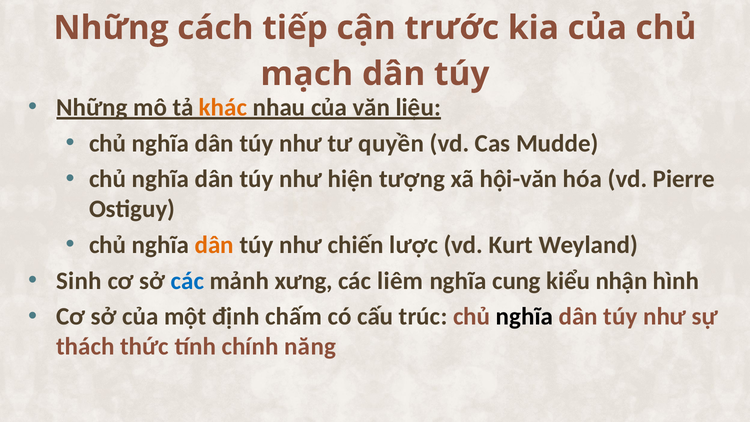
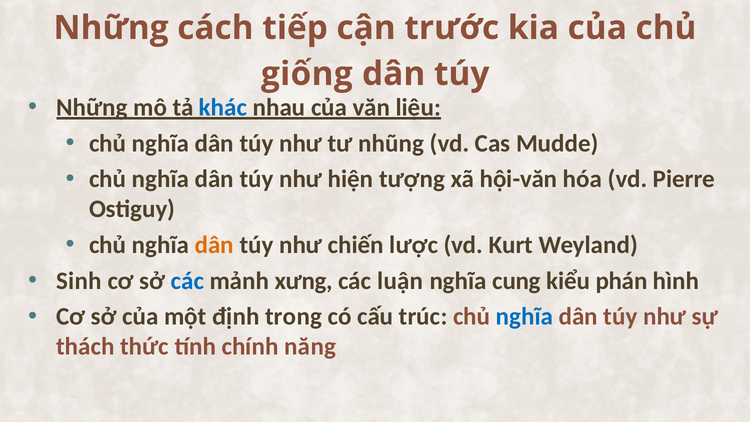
mạch: mạch -> giống
khác colour: orange -> blue
quyền: quyền -> nhũng
liêm: liêm -> luận
nhận: nhận -> phán
chấm: chấm -> trong
nghĩa at (524, 317) colour: black -> blue
